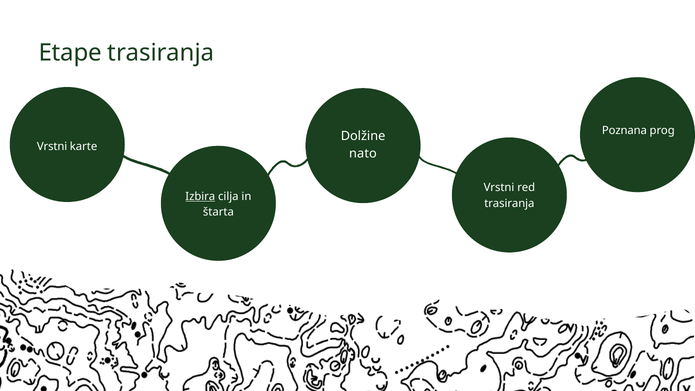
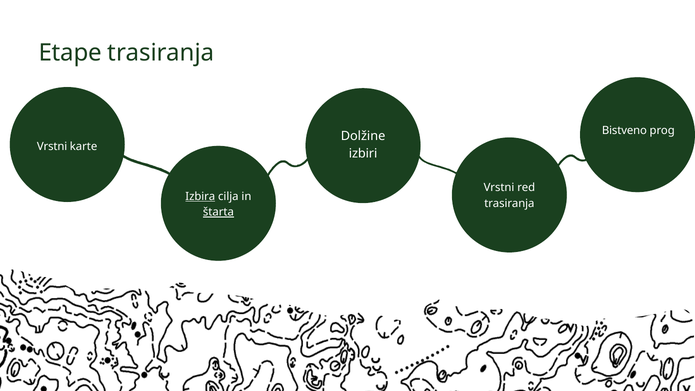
Poznana: Poznana -> Bistveno
nato: nato -> izbiri
štarta underline: none -> present
